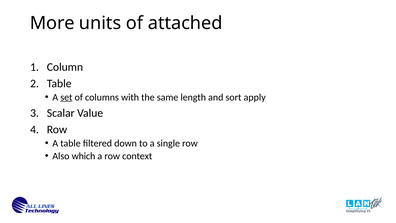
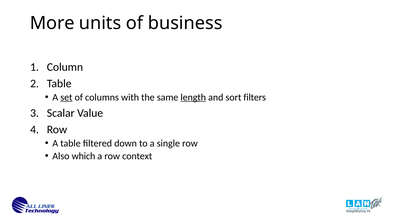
attached: attached -> business
length underline: none -> present
apply: apply -> filters
